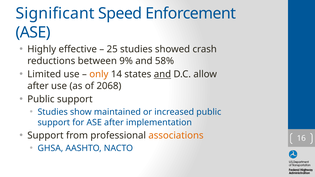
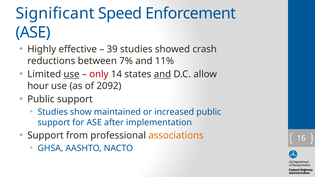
25: 25 -> 39
9%: 9% -> 7%
58%: 58% -> 11%
use at (72, 74) underline: none -> present
only colour: orange -> red
after at (38, 86): after -> hour
2068: 2068 -> 2092
